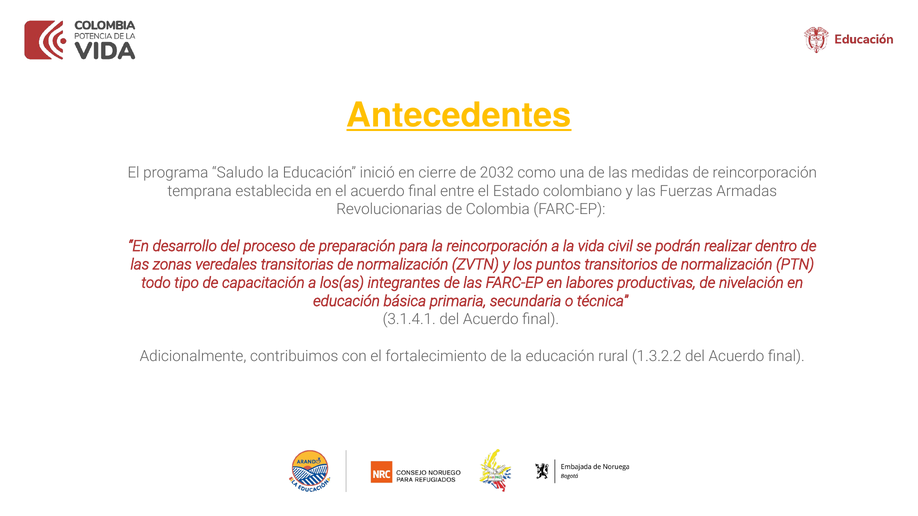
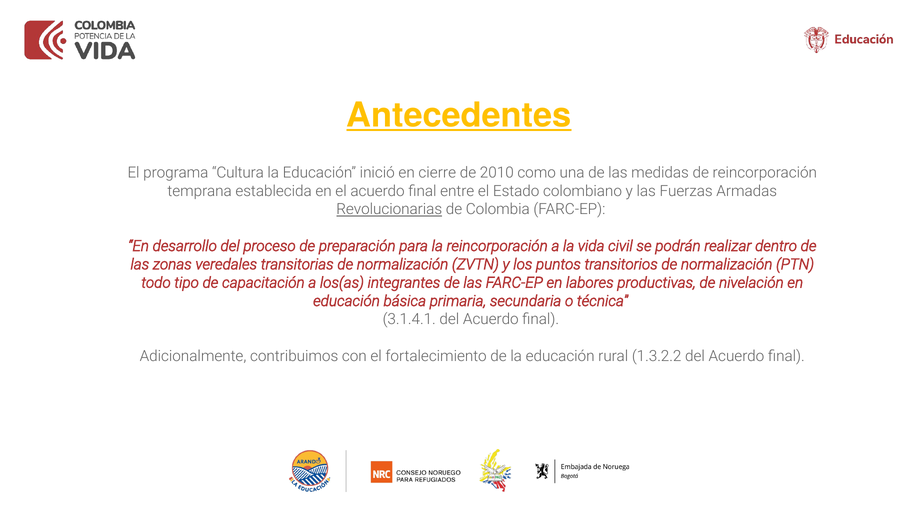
Saludo: Saludo -> Cultura
2032: 2032 -> 2010
Revolucionarias underline: none -> present
